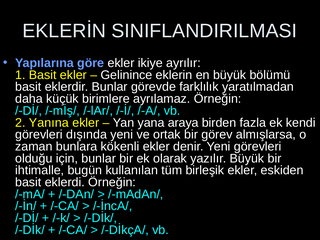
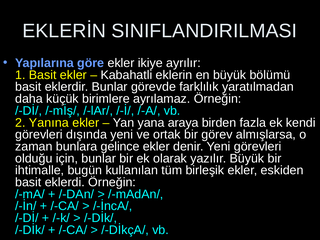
Gelinince: Gelinince -> Kabahatli
kökenli: kökenli -> gelince
